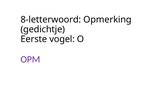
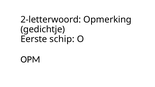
8-letterwoord: 8-letterwoord -> 2-letterwoord
vogel: vogel -> schip
OPM colour: purple -> black
